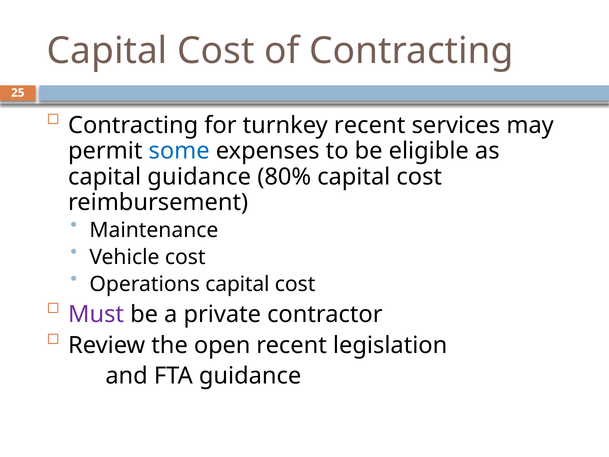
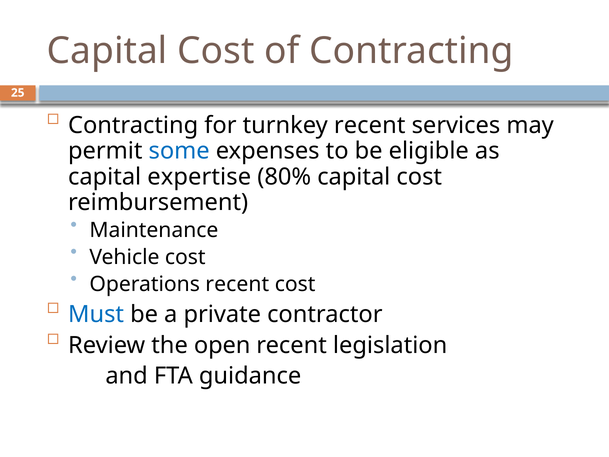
capital guidance: guidance -> expertise
Operations capital: capital -> recent
Must colour: purple -> blue
